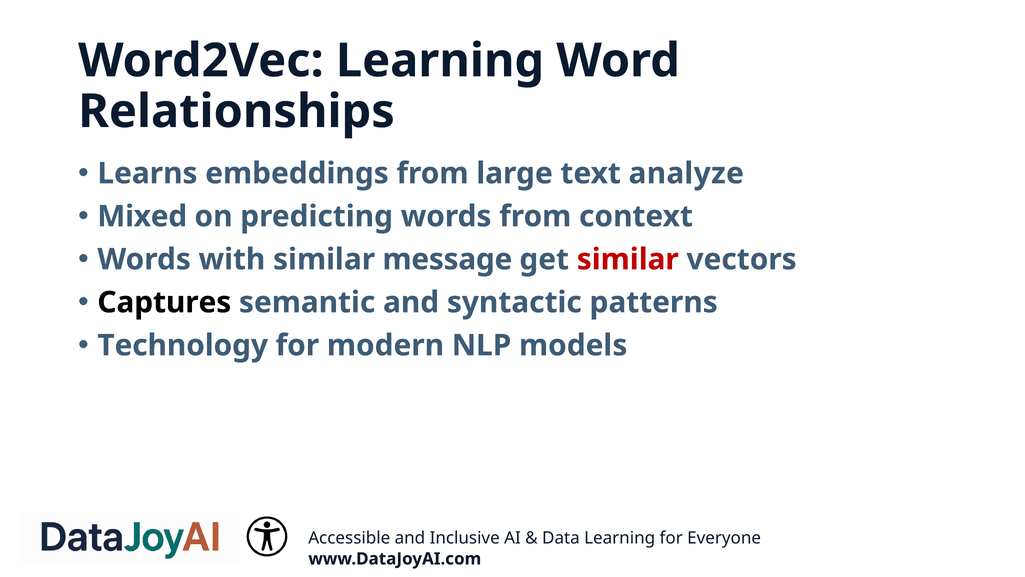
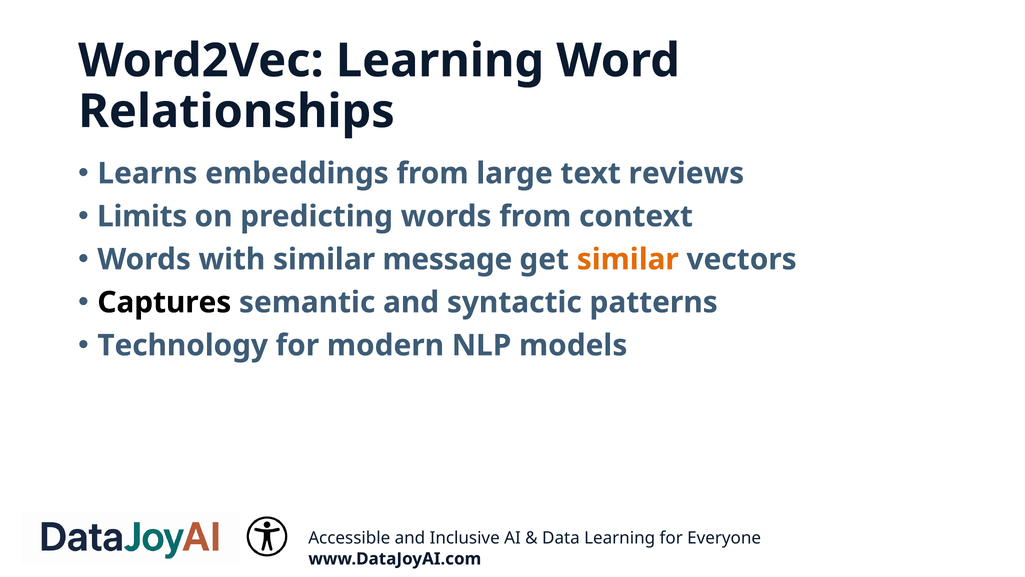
analyze: analyze -> reviews
Mixed: Mixed -> Limits
similar at (628, 259) colour: red -> orange
